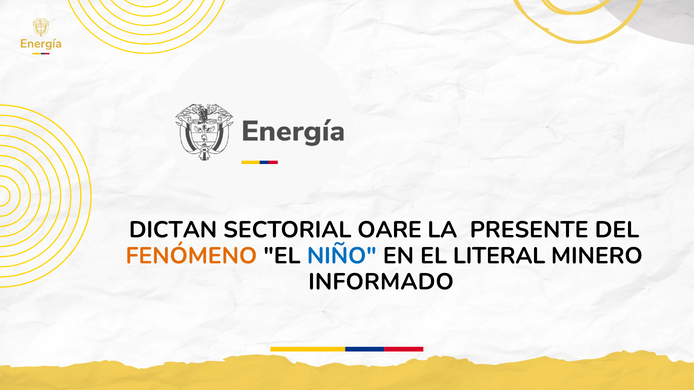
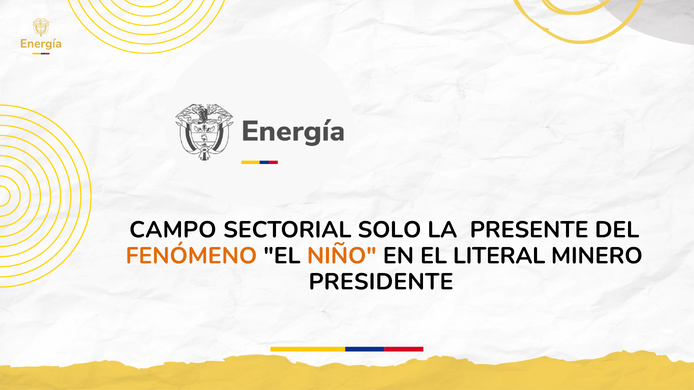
DICTAN: DICTAN -> CAMPO
OARE: OARE -> SOLO
NIÑO colour: blue -> orange
INFORMADO: INFORMADO -> PRESIDENTE
